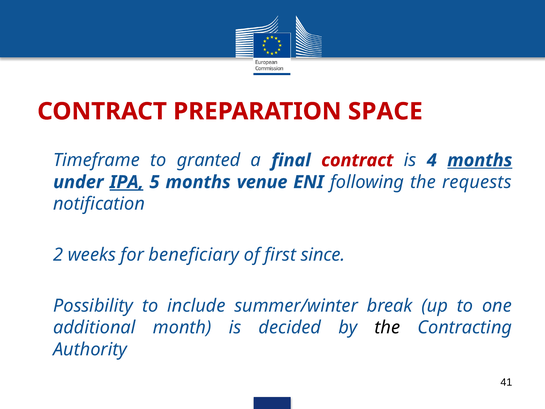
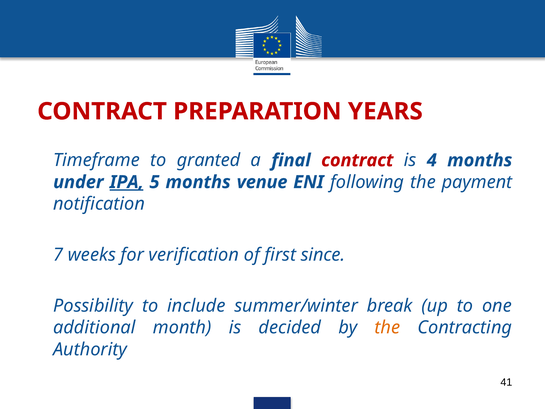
SPACE: SPACE -> YEARS
months at (480, 160) underline: present -> none
requests: requests -> payment
2: 2 -> 7
beneficiary: beneficiary -> verification
the at (387, 327) colour: black -> orange
